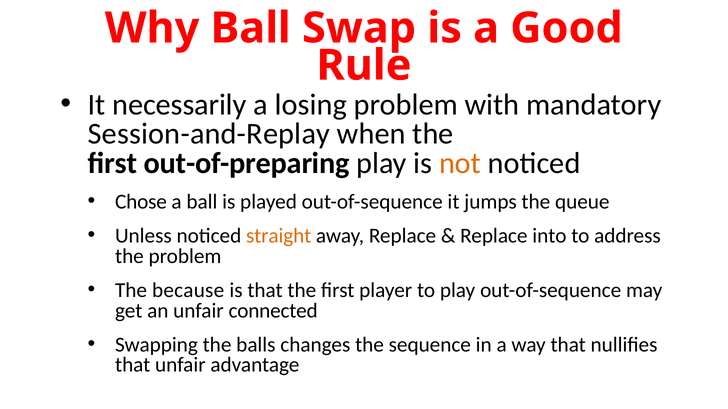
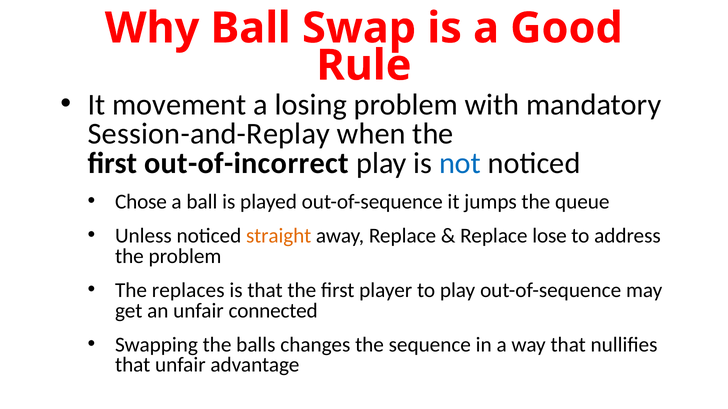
necessarily: necessarily -> movement
out-of-preparing: out-of-preparing -> out-of-incorrect
not colour: orange -> blue
into: into -> lose
because: because -> replaces
